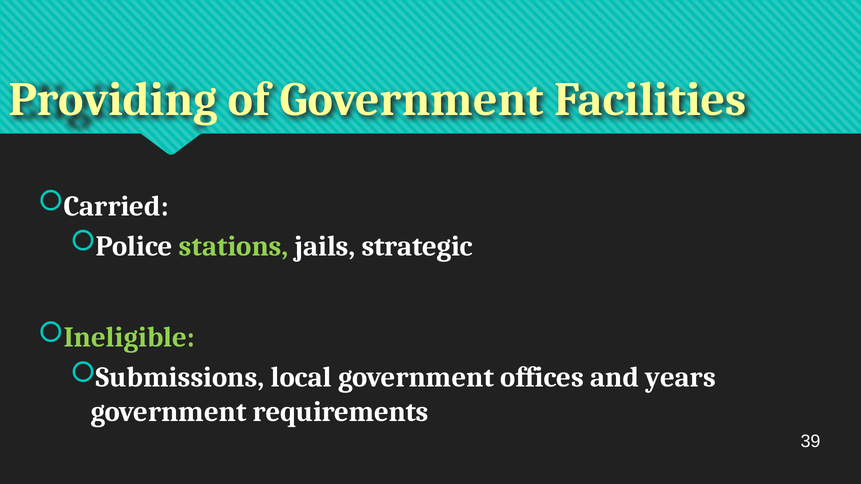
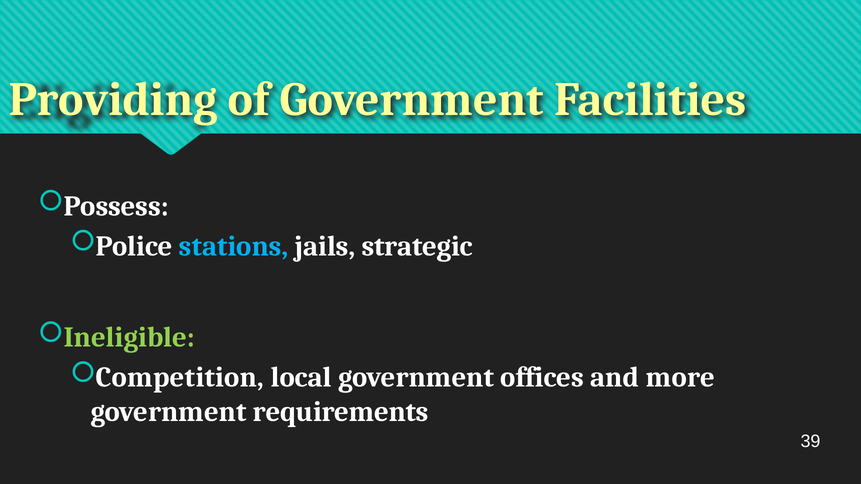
Carried: Carried -> Possess
stations colour: light green -> light blue
Submissions: Submissions -> Competition
years: years -> more
